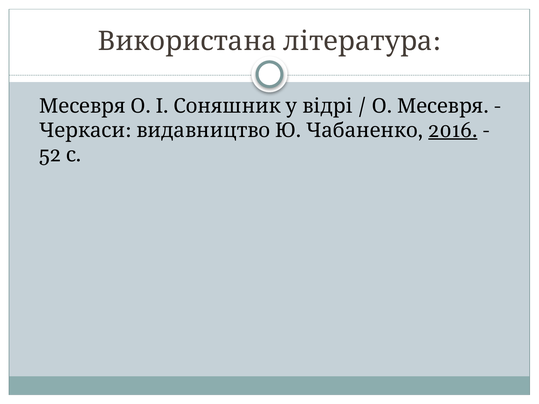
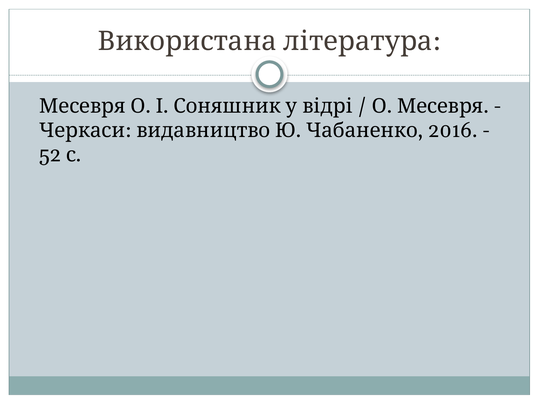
2016 underline: present -> none
